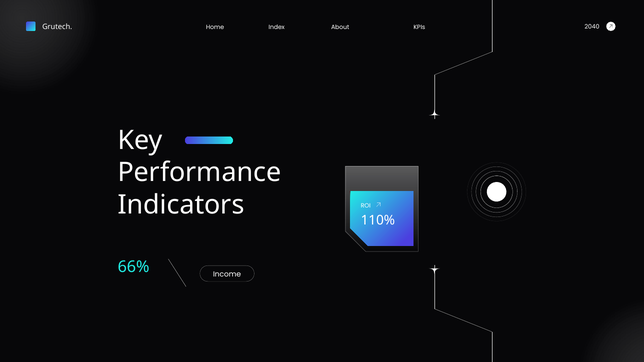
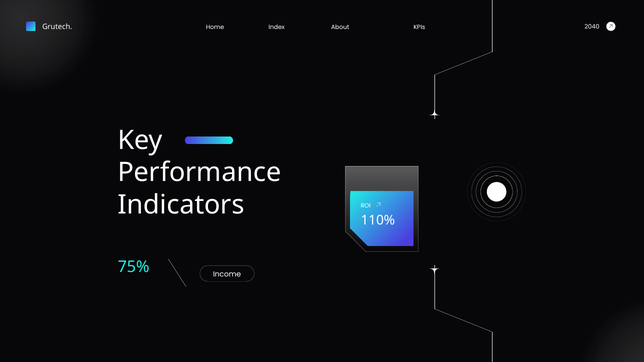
66%: 66% -> 75%
